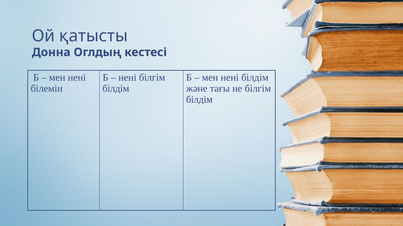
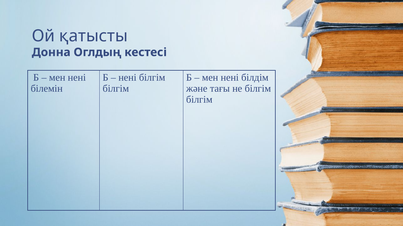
білдім at (116, 89): білдім -> білгім
білдім at (199, 100): білдім -> білгім
